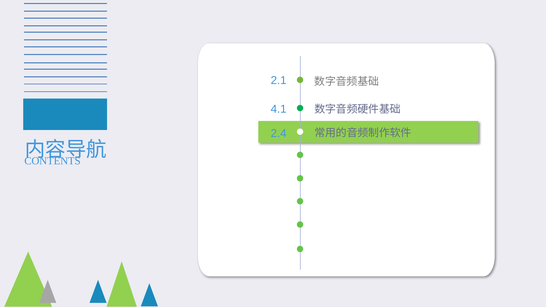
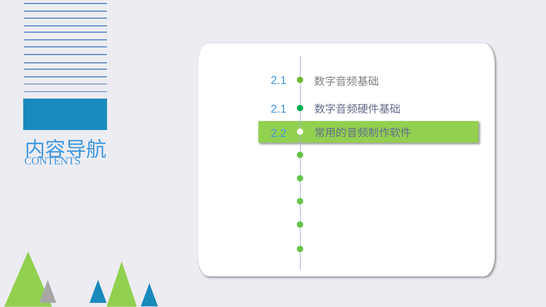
4.1 at (279, 109): 4.1 -> 2.1
2.4: 2.4 -> 2.2
